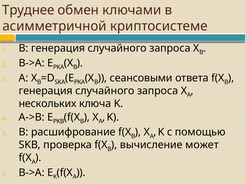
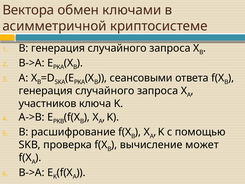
Труднее: Труднее -> Вектора
нескольких: нескольких -> участников
